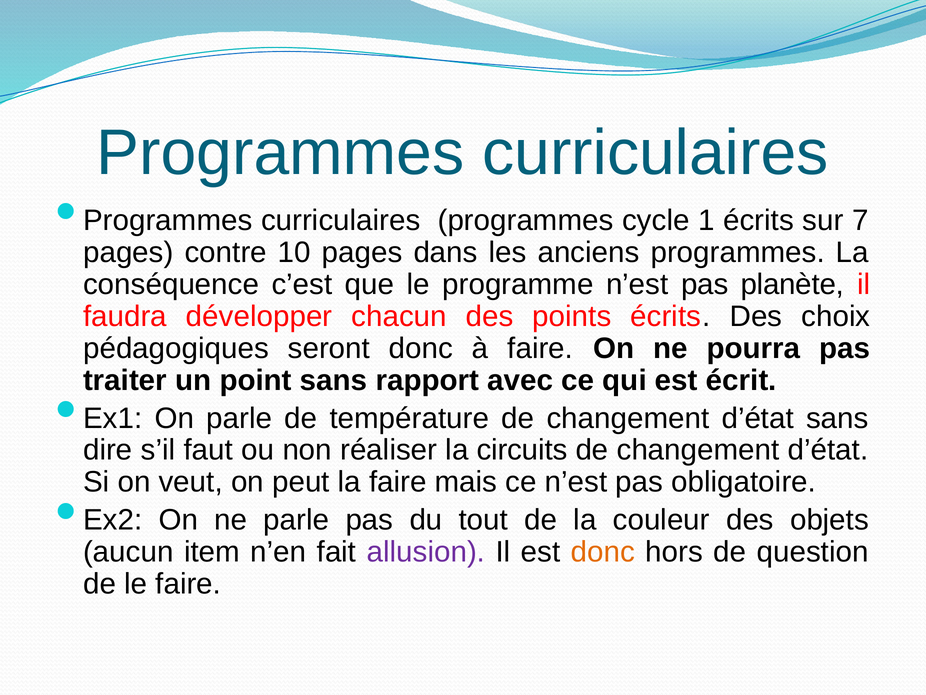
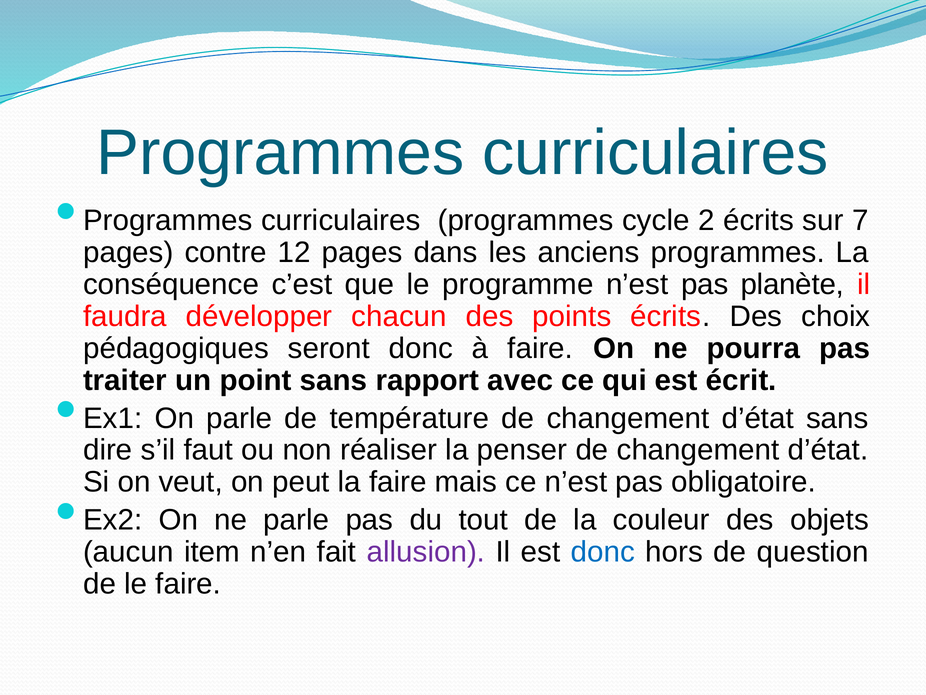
1: 1 -> 2
10: 10 -> 12
circuits: circuits -> penser
donc at (603, 552) colour: orange -> blue
